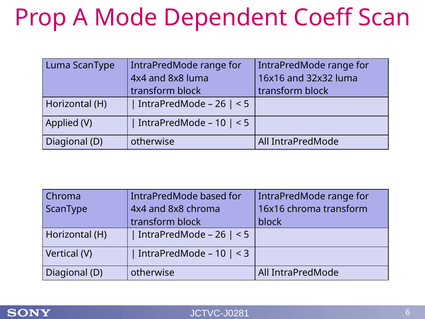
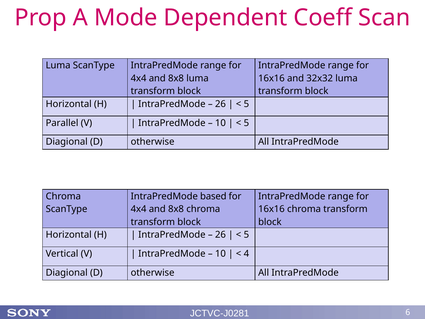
Applied: Applied -> Parallel
3: 3 -> 4
